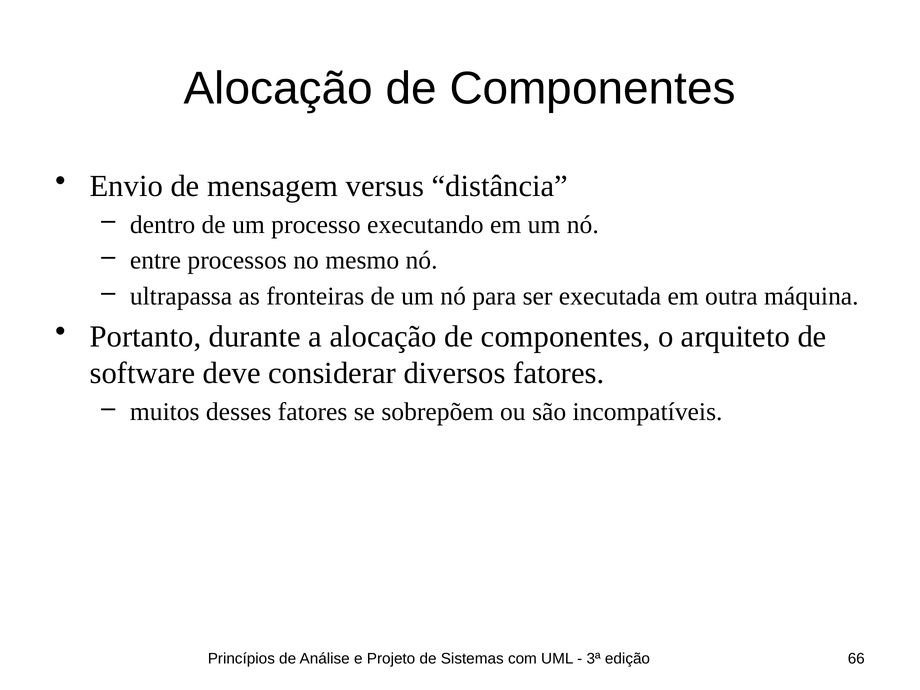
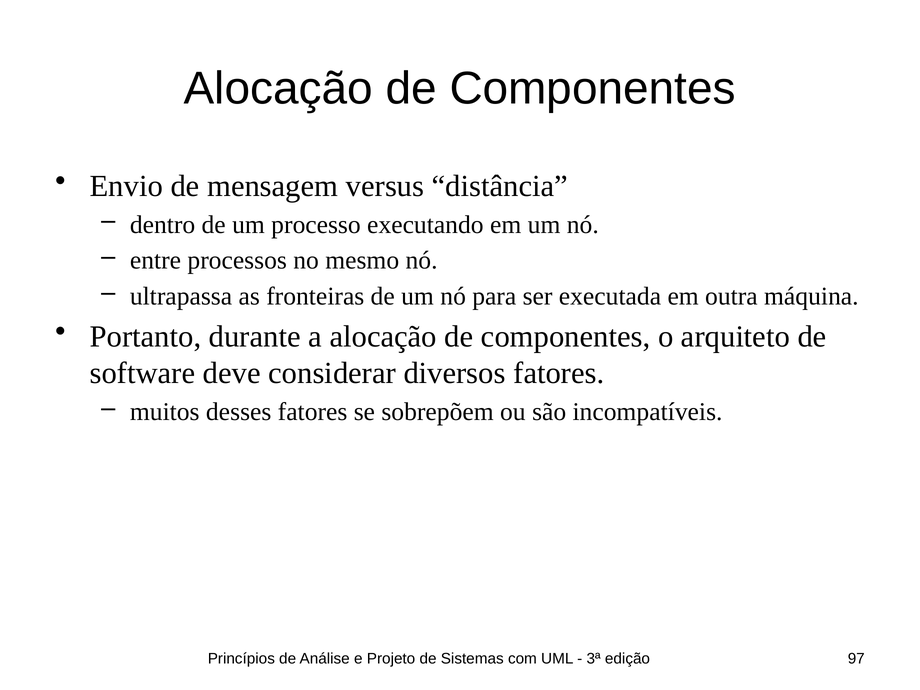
66: 66 -> 97
